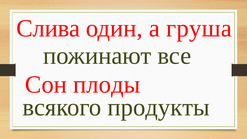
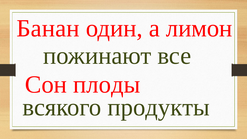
Слива: Слива -> Банан
груша: груша -> лимон
